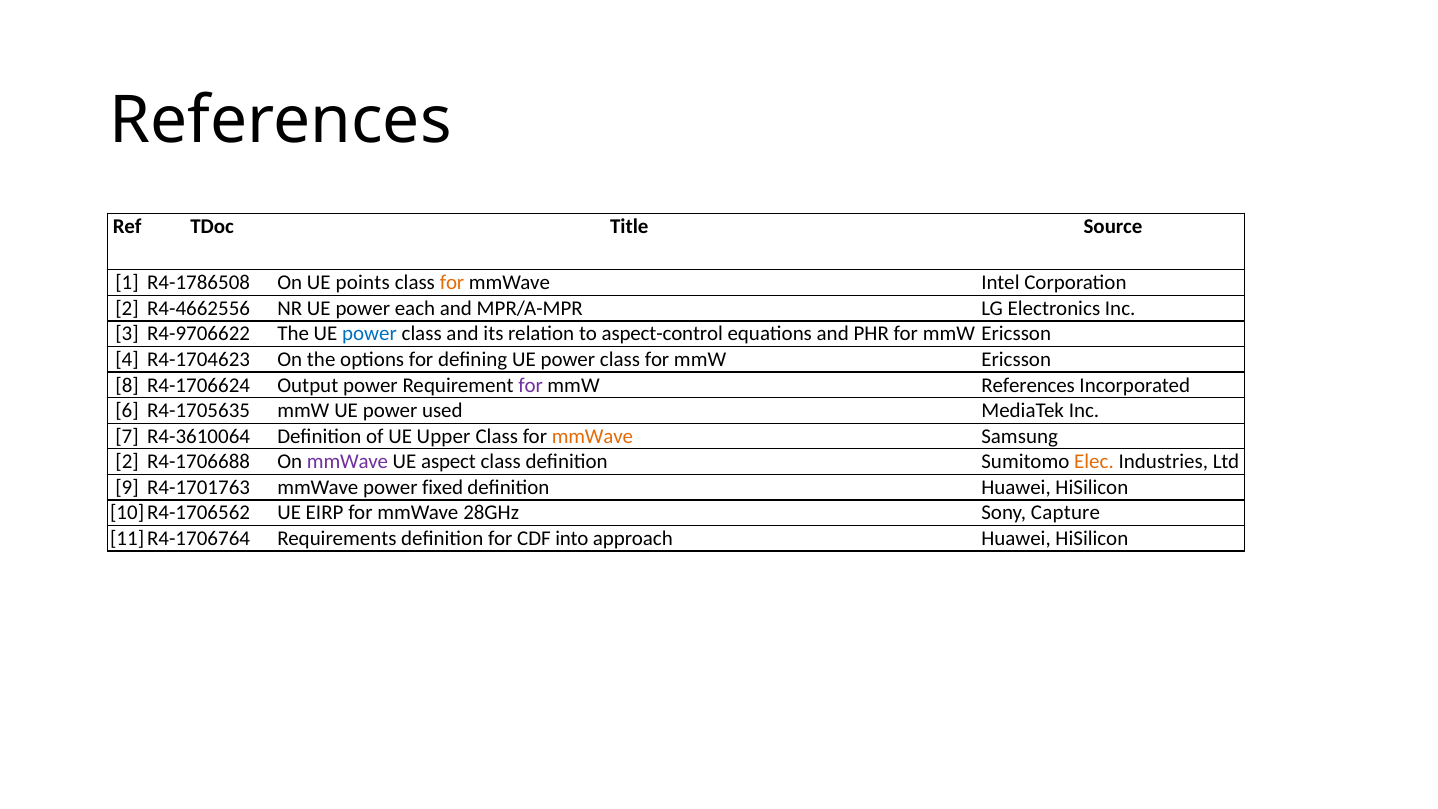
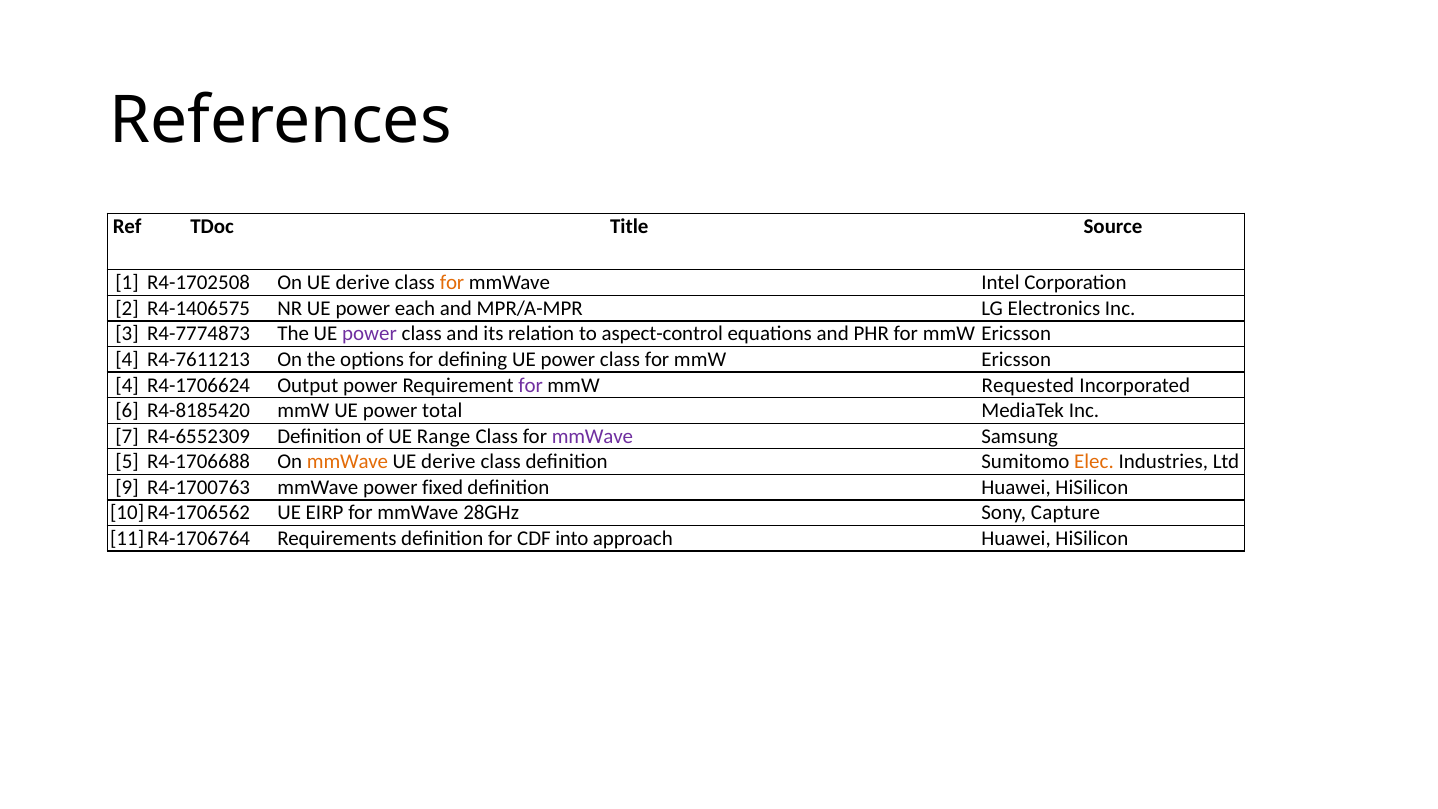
R4-1786508: R4-1786508 -> R4-1702508
On UE points: points -> derive
R4-4662556: R4-4662556 -> R4-1406575
R4-9706622: R4-9706622 -> R4-7774873
power at (370, 334) colour: blue -> purple
R4-1704623: R4-1704623 -> R4-7611213
8 at (127, 385): 8 -> 4
mmW References: References -> Requested
R4-1705635: R4-1705635 -> R4-8185420
used: used -> total
R4-3610064: R4-3610064 -> R4-6552309
Upper: Upper -> Range
mmWave at (592, 436) colour: orange -> purple
2 at (127, 462): 2 -> 5
mmWave at (348, 462) colour: purple -> orange
aspect at (449, 462): aspect -> derive
R4-1701763: R4-1701763 -> R4-1700763
